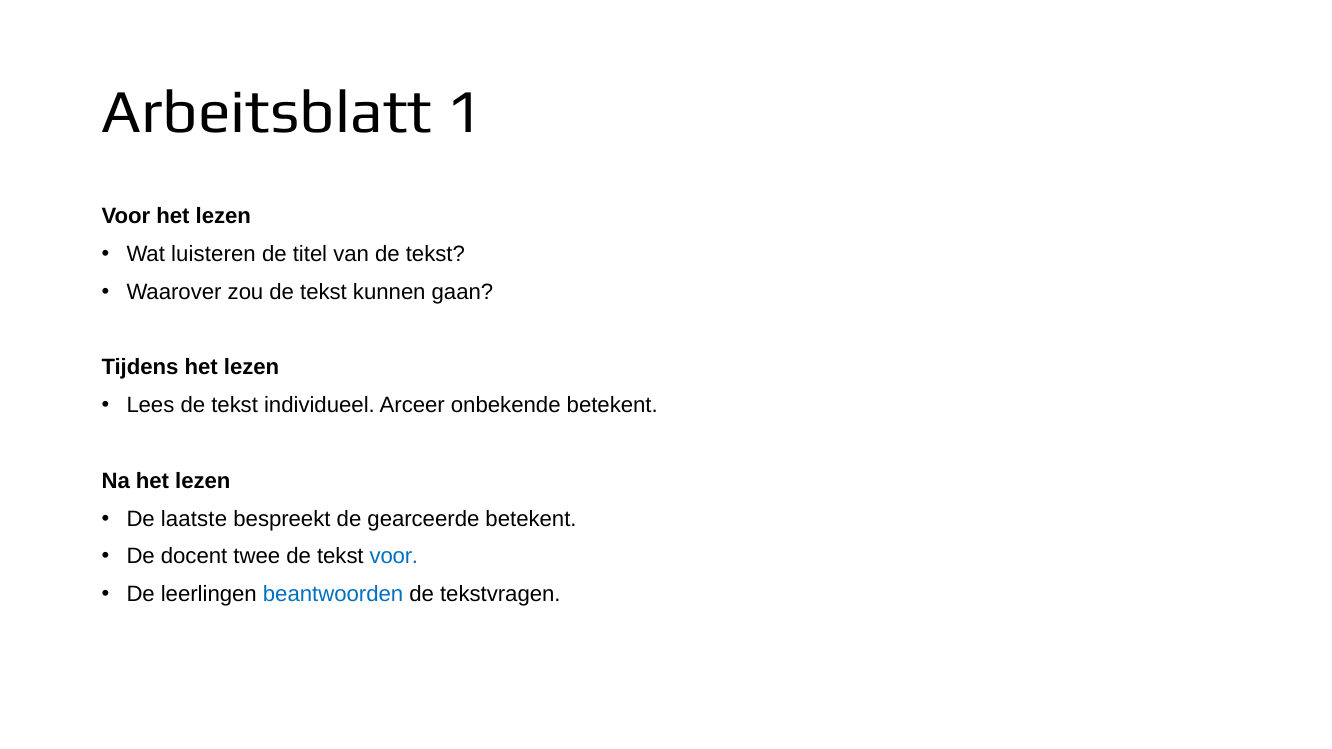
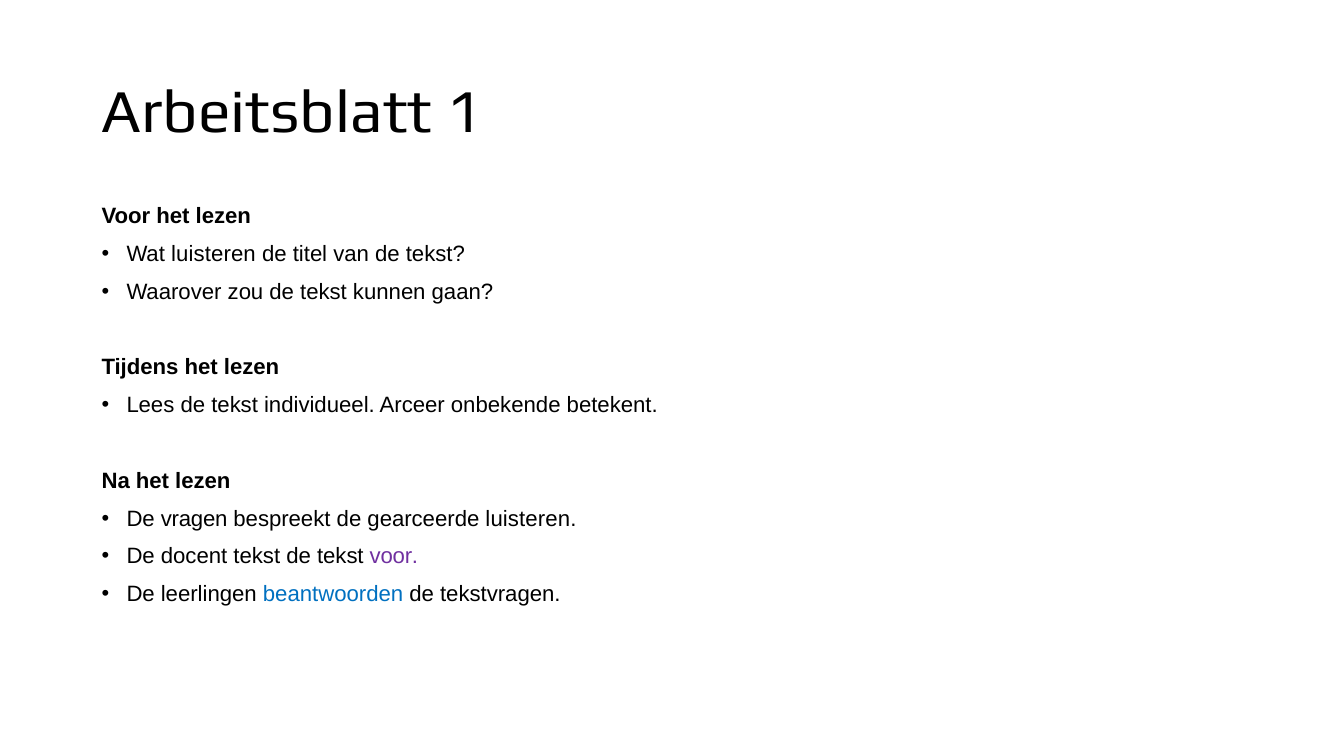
laatste: laatste -> vragen
gearceerde betekent: betekent -> luisteren
docent twee: twee -> tekst
voor at (394, 557) colour: blue -> purple
